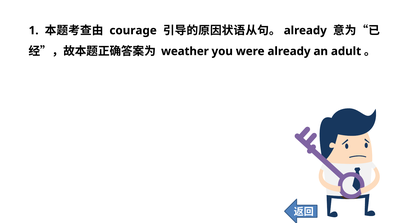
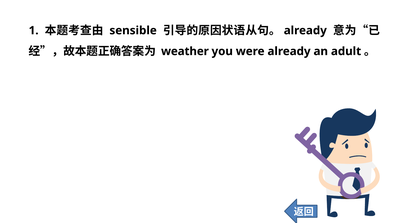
courage: courage -> sensible
